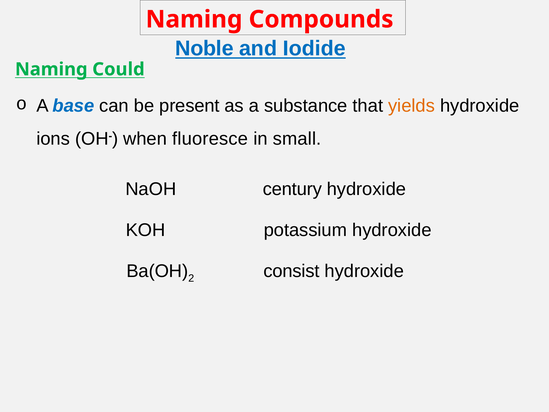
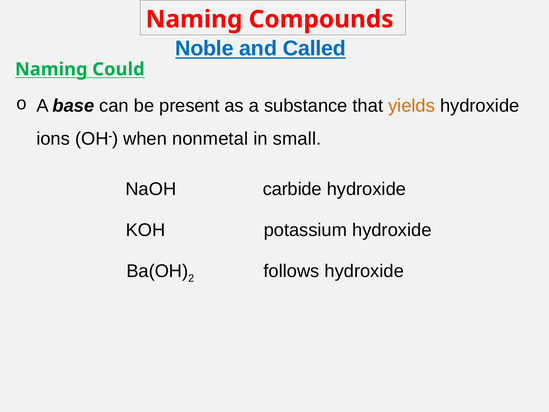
Iodide: Iodide -> Called
base colour: blue -> black
fluoresce: fluoresce -> nonmetal
century: century -> carbide
consist: consist -> follows
